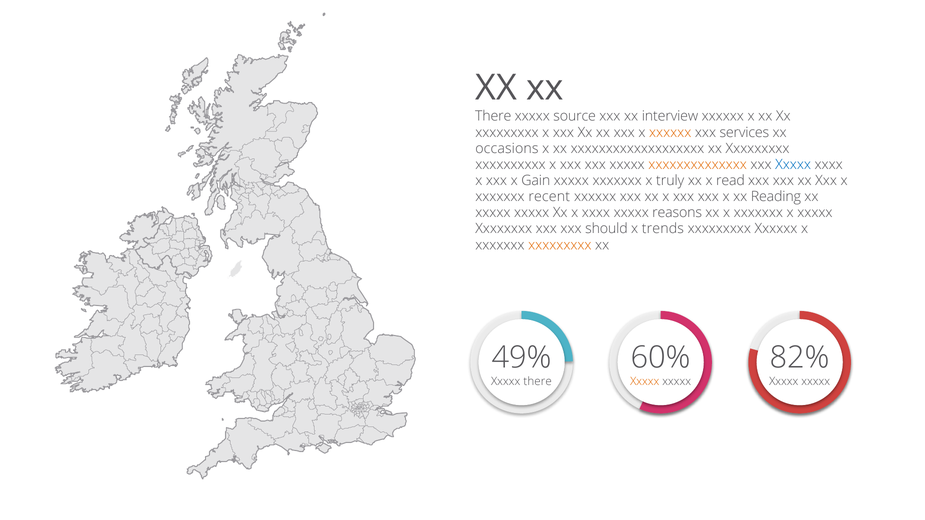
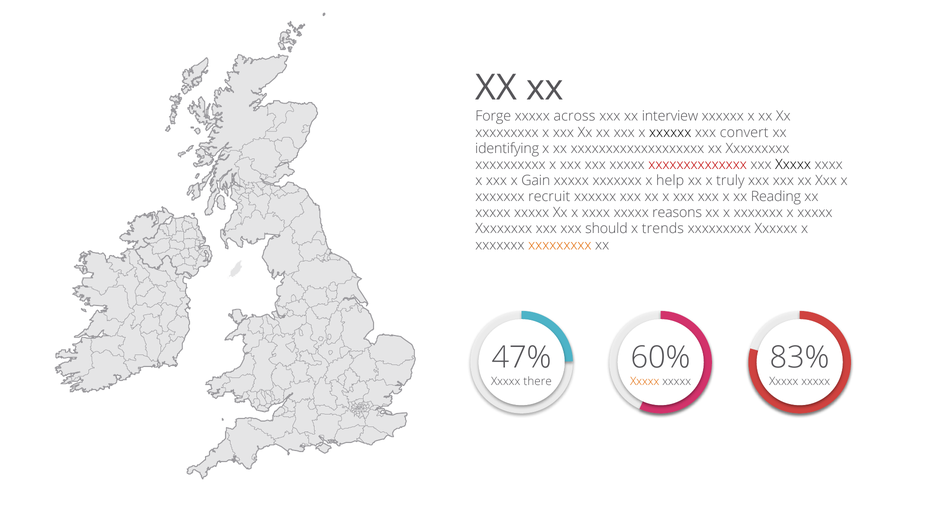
There at (493, 116): There -> Forge
source: source -> across
xxxxxx at (670, 132) colour: orange -> black
services: services -> convert
occasions: occasions -> identifying
xxxxxxxxxxxxxx colour: orange -> red
Xxxxx at (793, 165) colour: blue -> black
truly: truly -> help
read: read -> truly
recent: recent -> recruit
49%: 49% -> 47%
82%: 82% -> 83%
